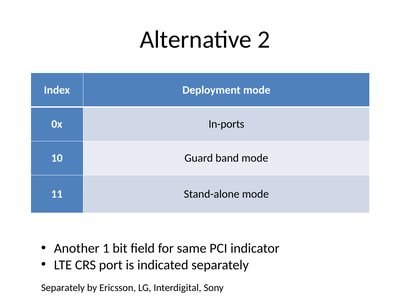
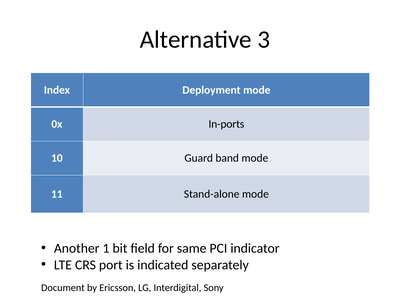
2: 2 -> 3
Separately at (63, 288): Separately -> Document
